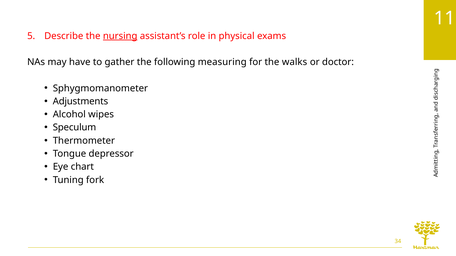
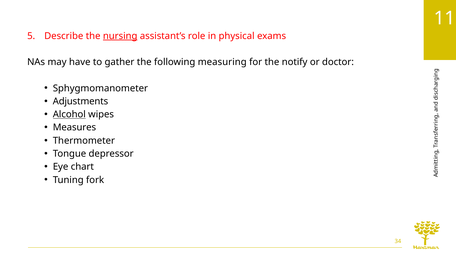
walks: walks -> notify
Alcohol underline: none -> present
Speculum: Speculum -> Measures
